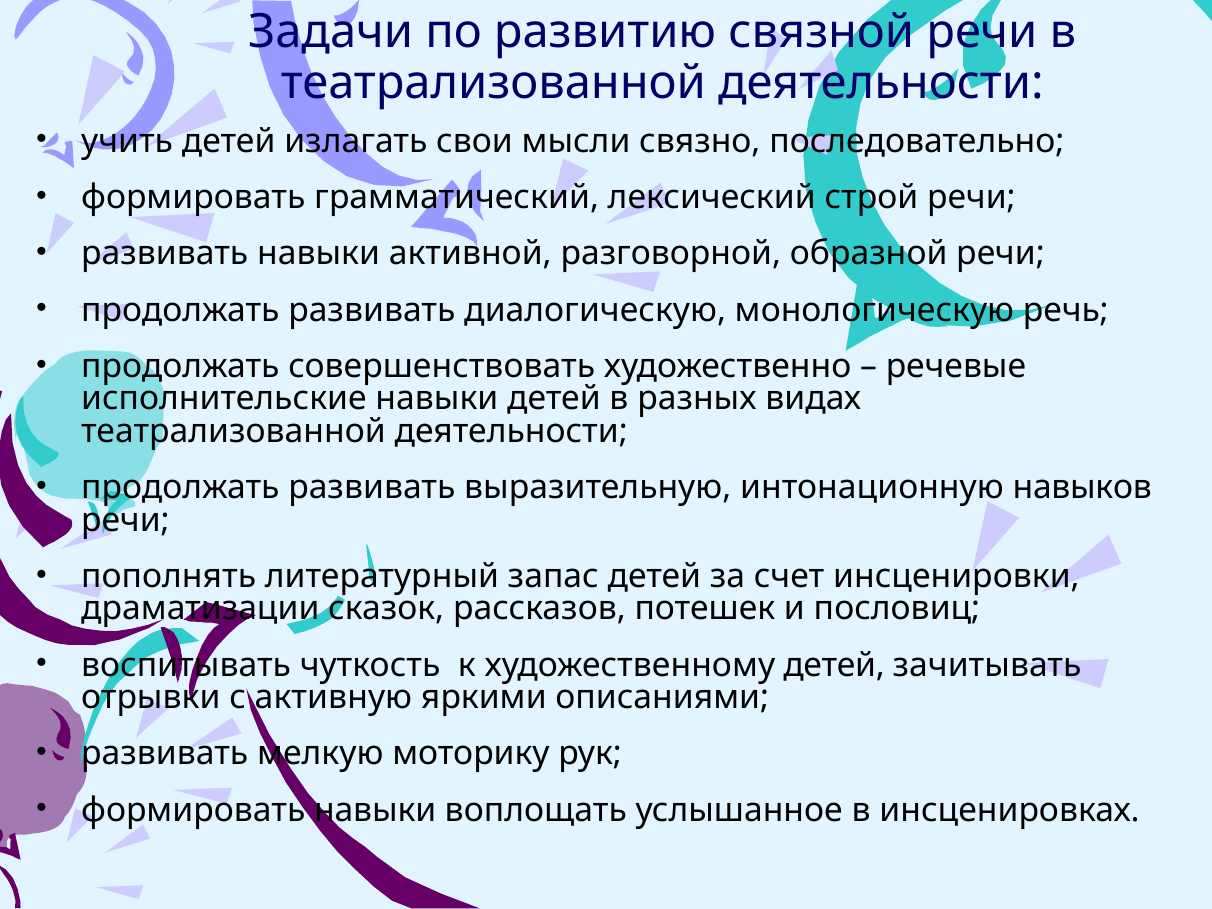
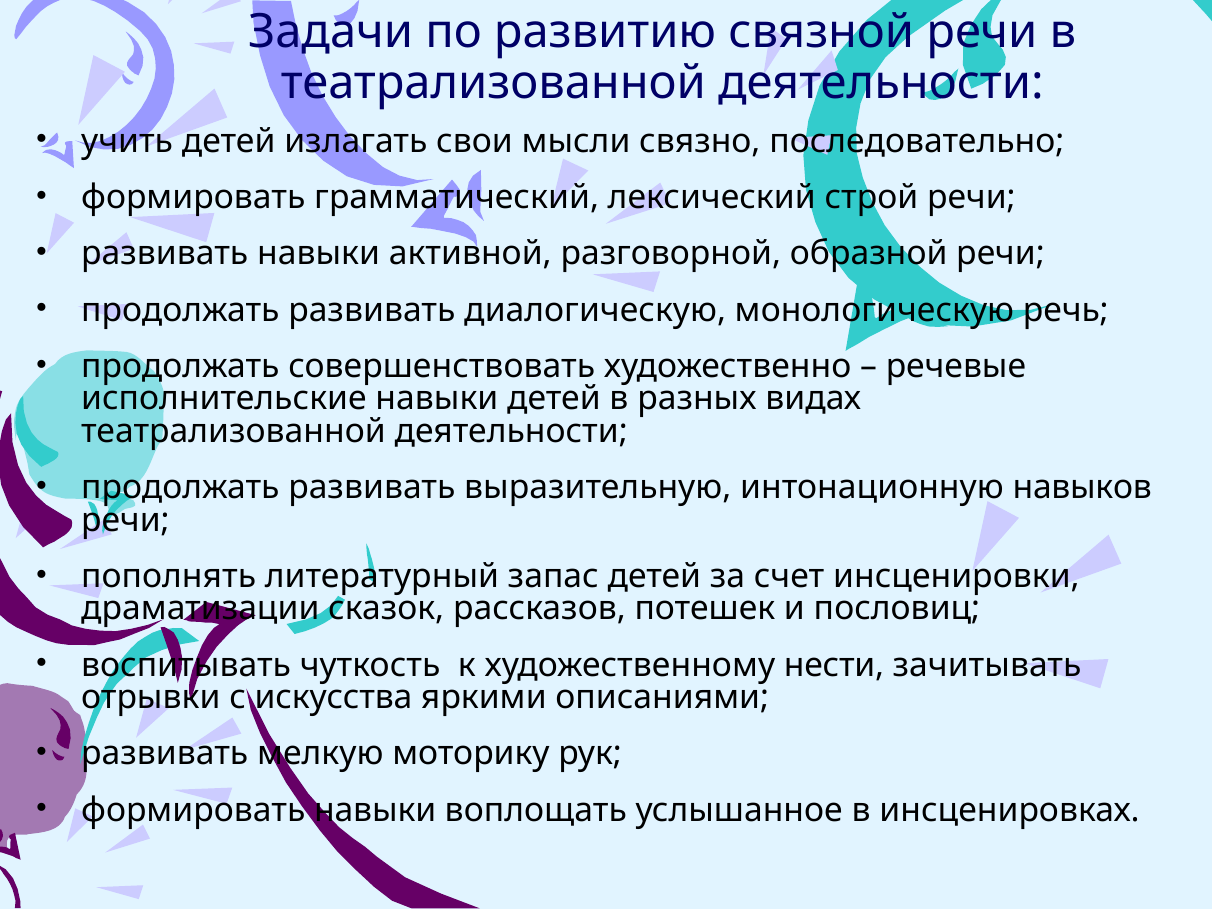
художественному детей: детей -> нести
активную: активную -> искусства
